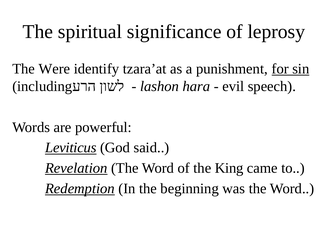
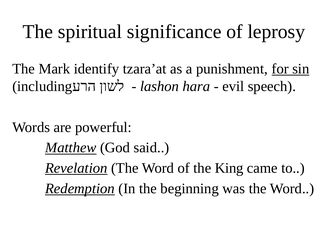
Were: Were -> Mark
Leviticus: Leviticus -> Matthew
